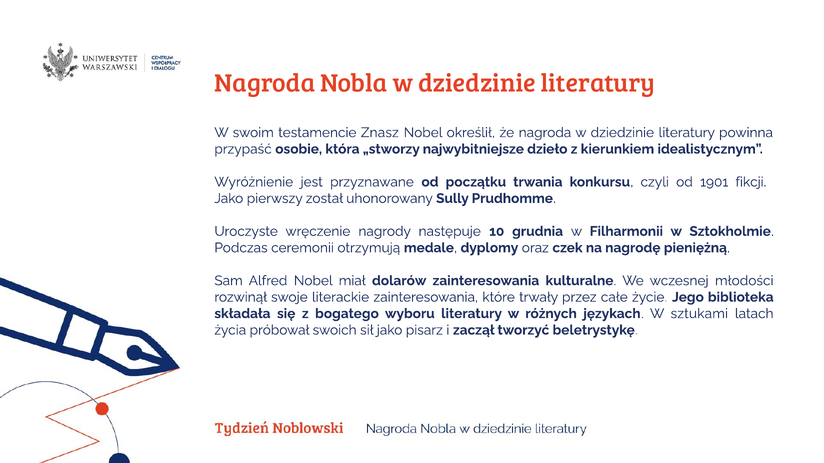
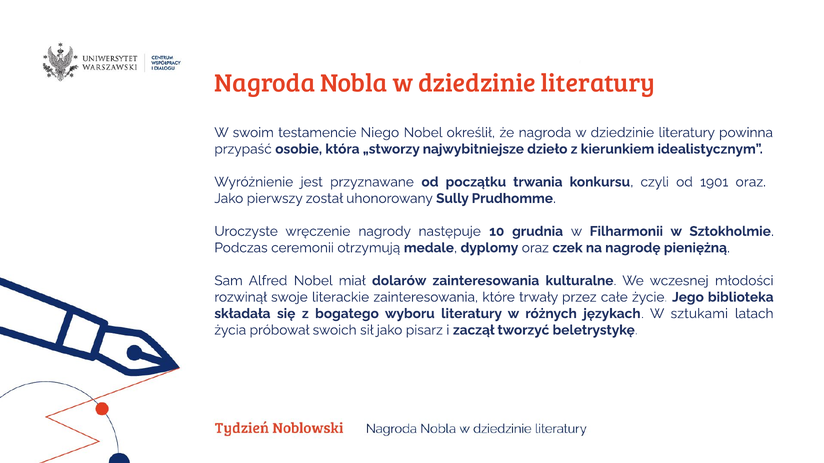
Znasz: Znasz -> Niego
1901 fikcji: fikcji -> oraz
